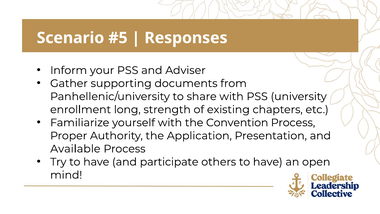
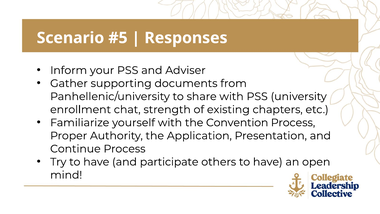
long: long -> chat
Available: Available -> Continue
